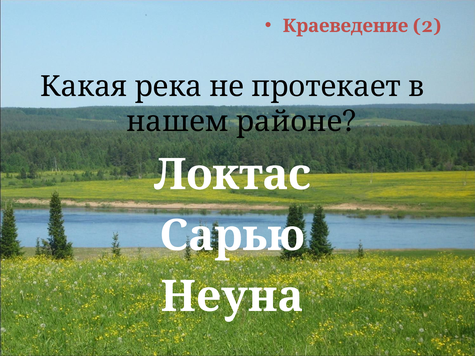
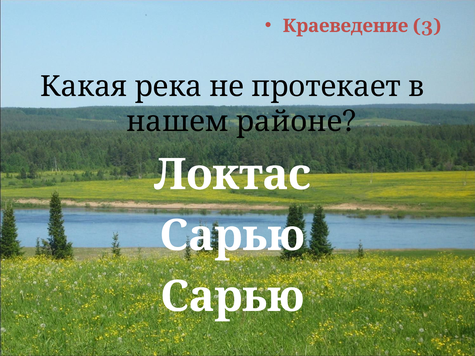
2: 2 -> 3
Неуна at (232, 297): Неуна -> Сарью
